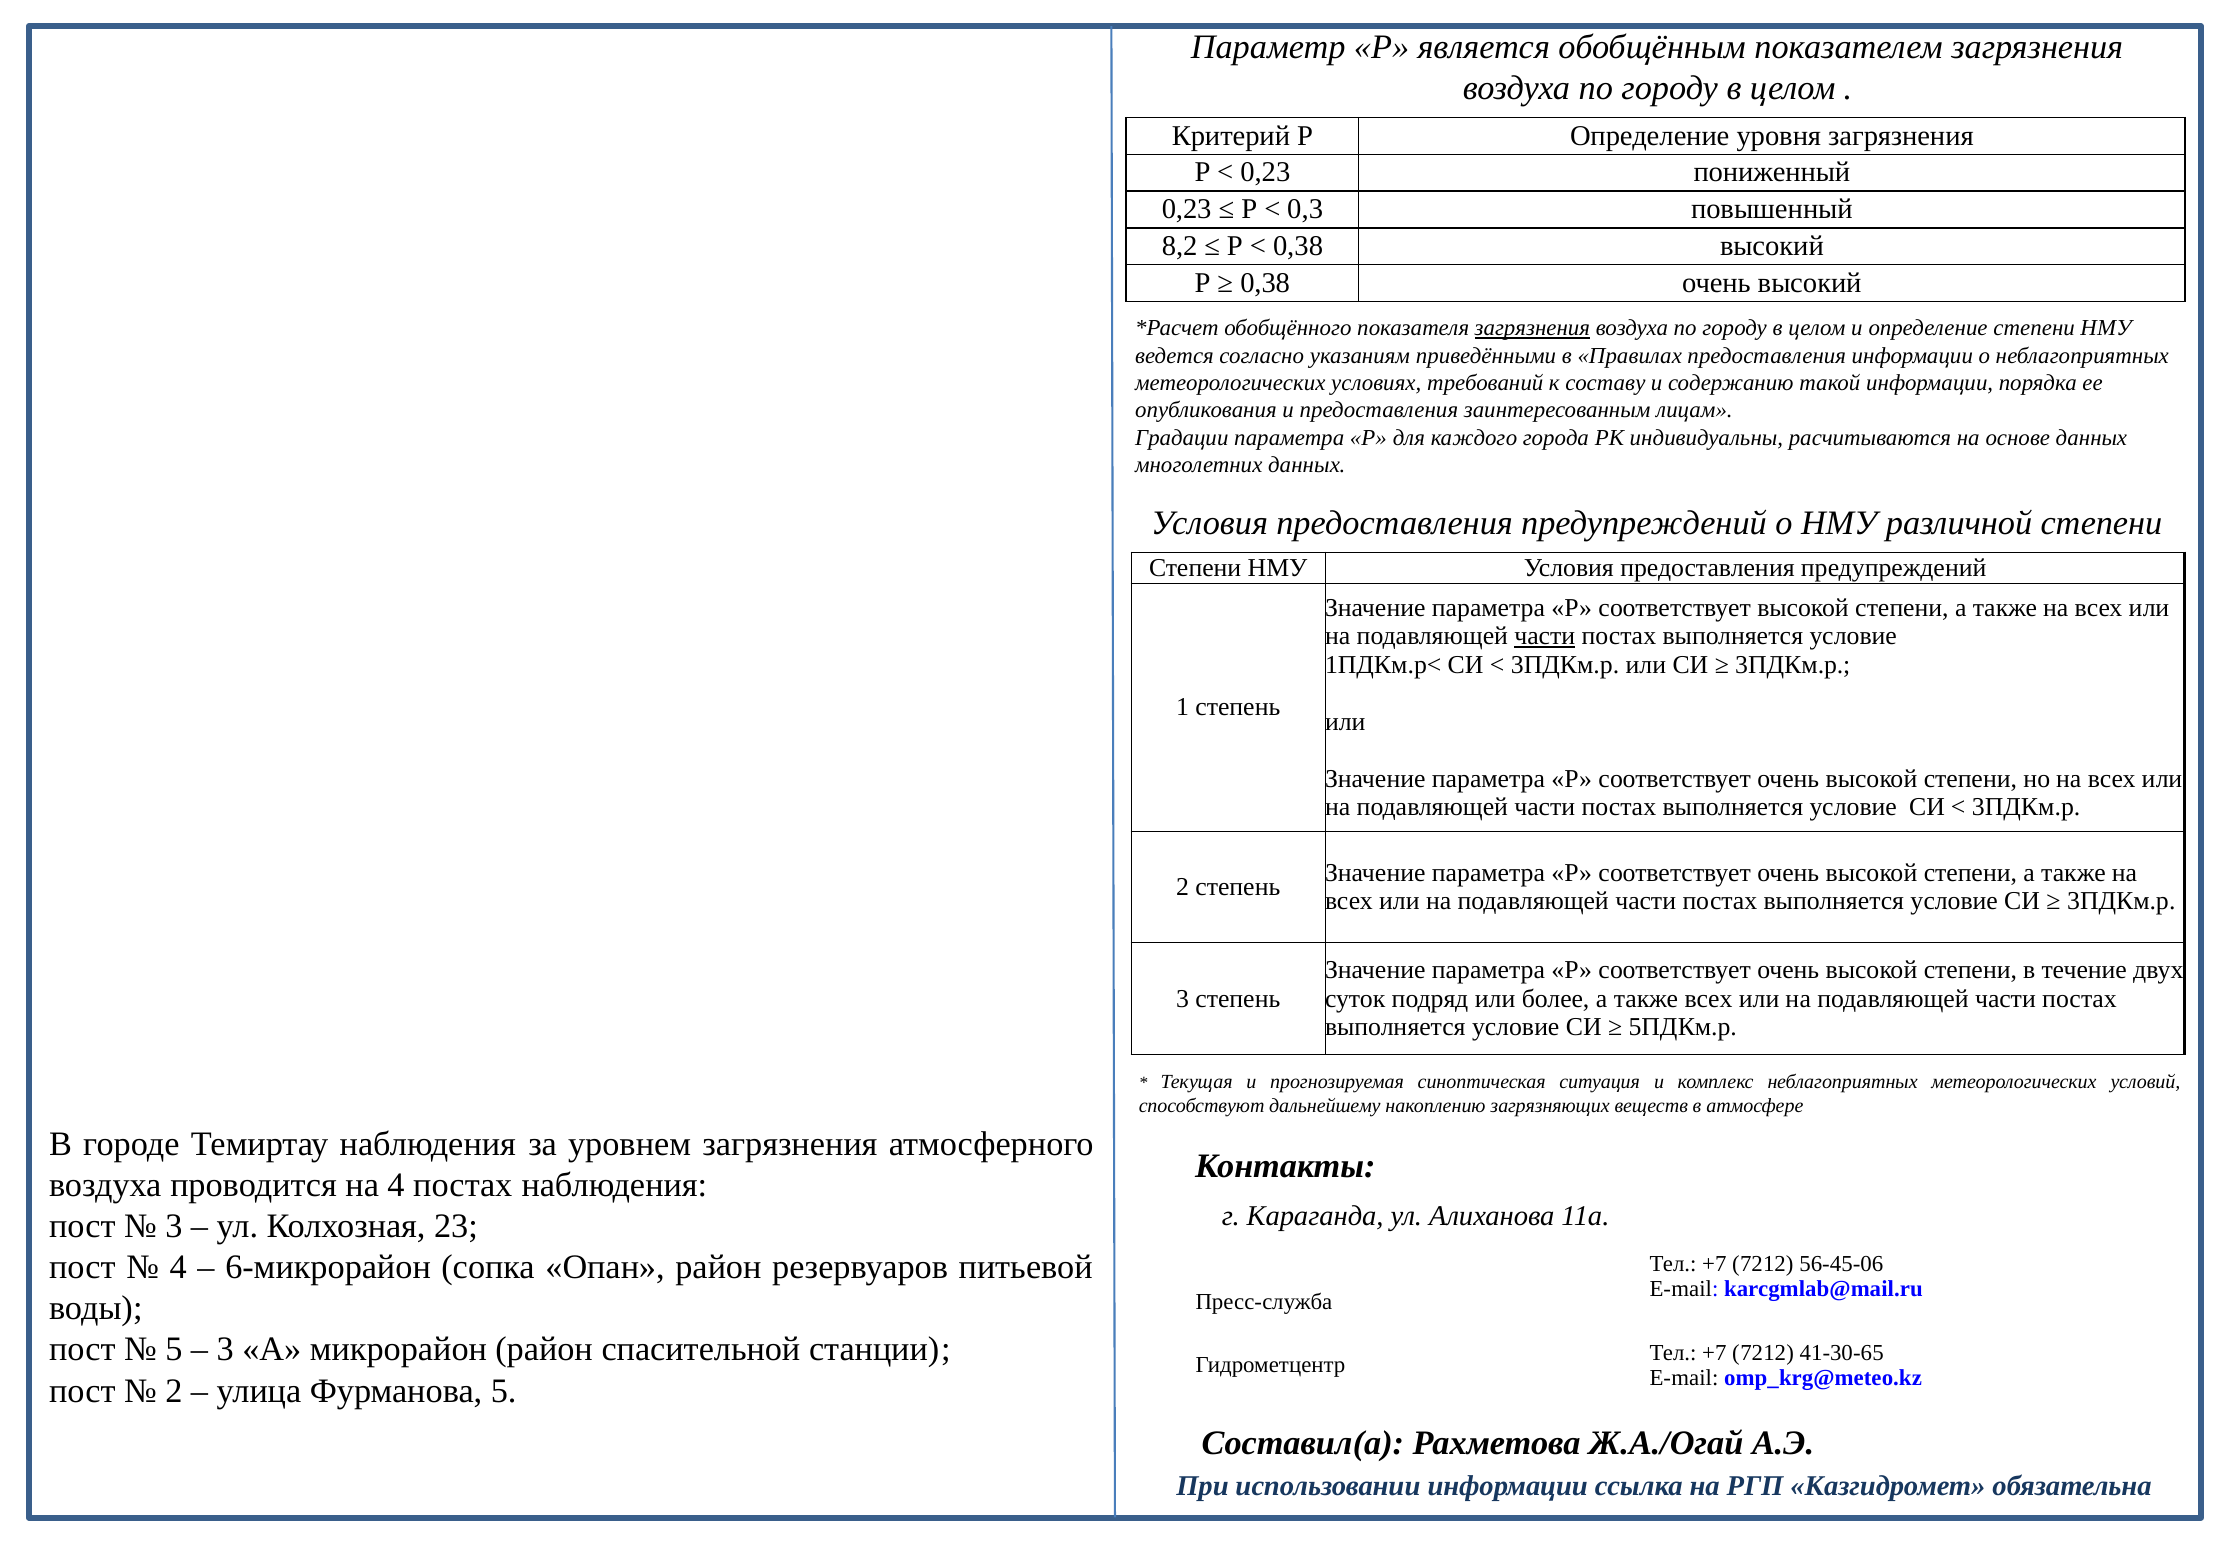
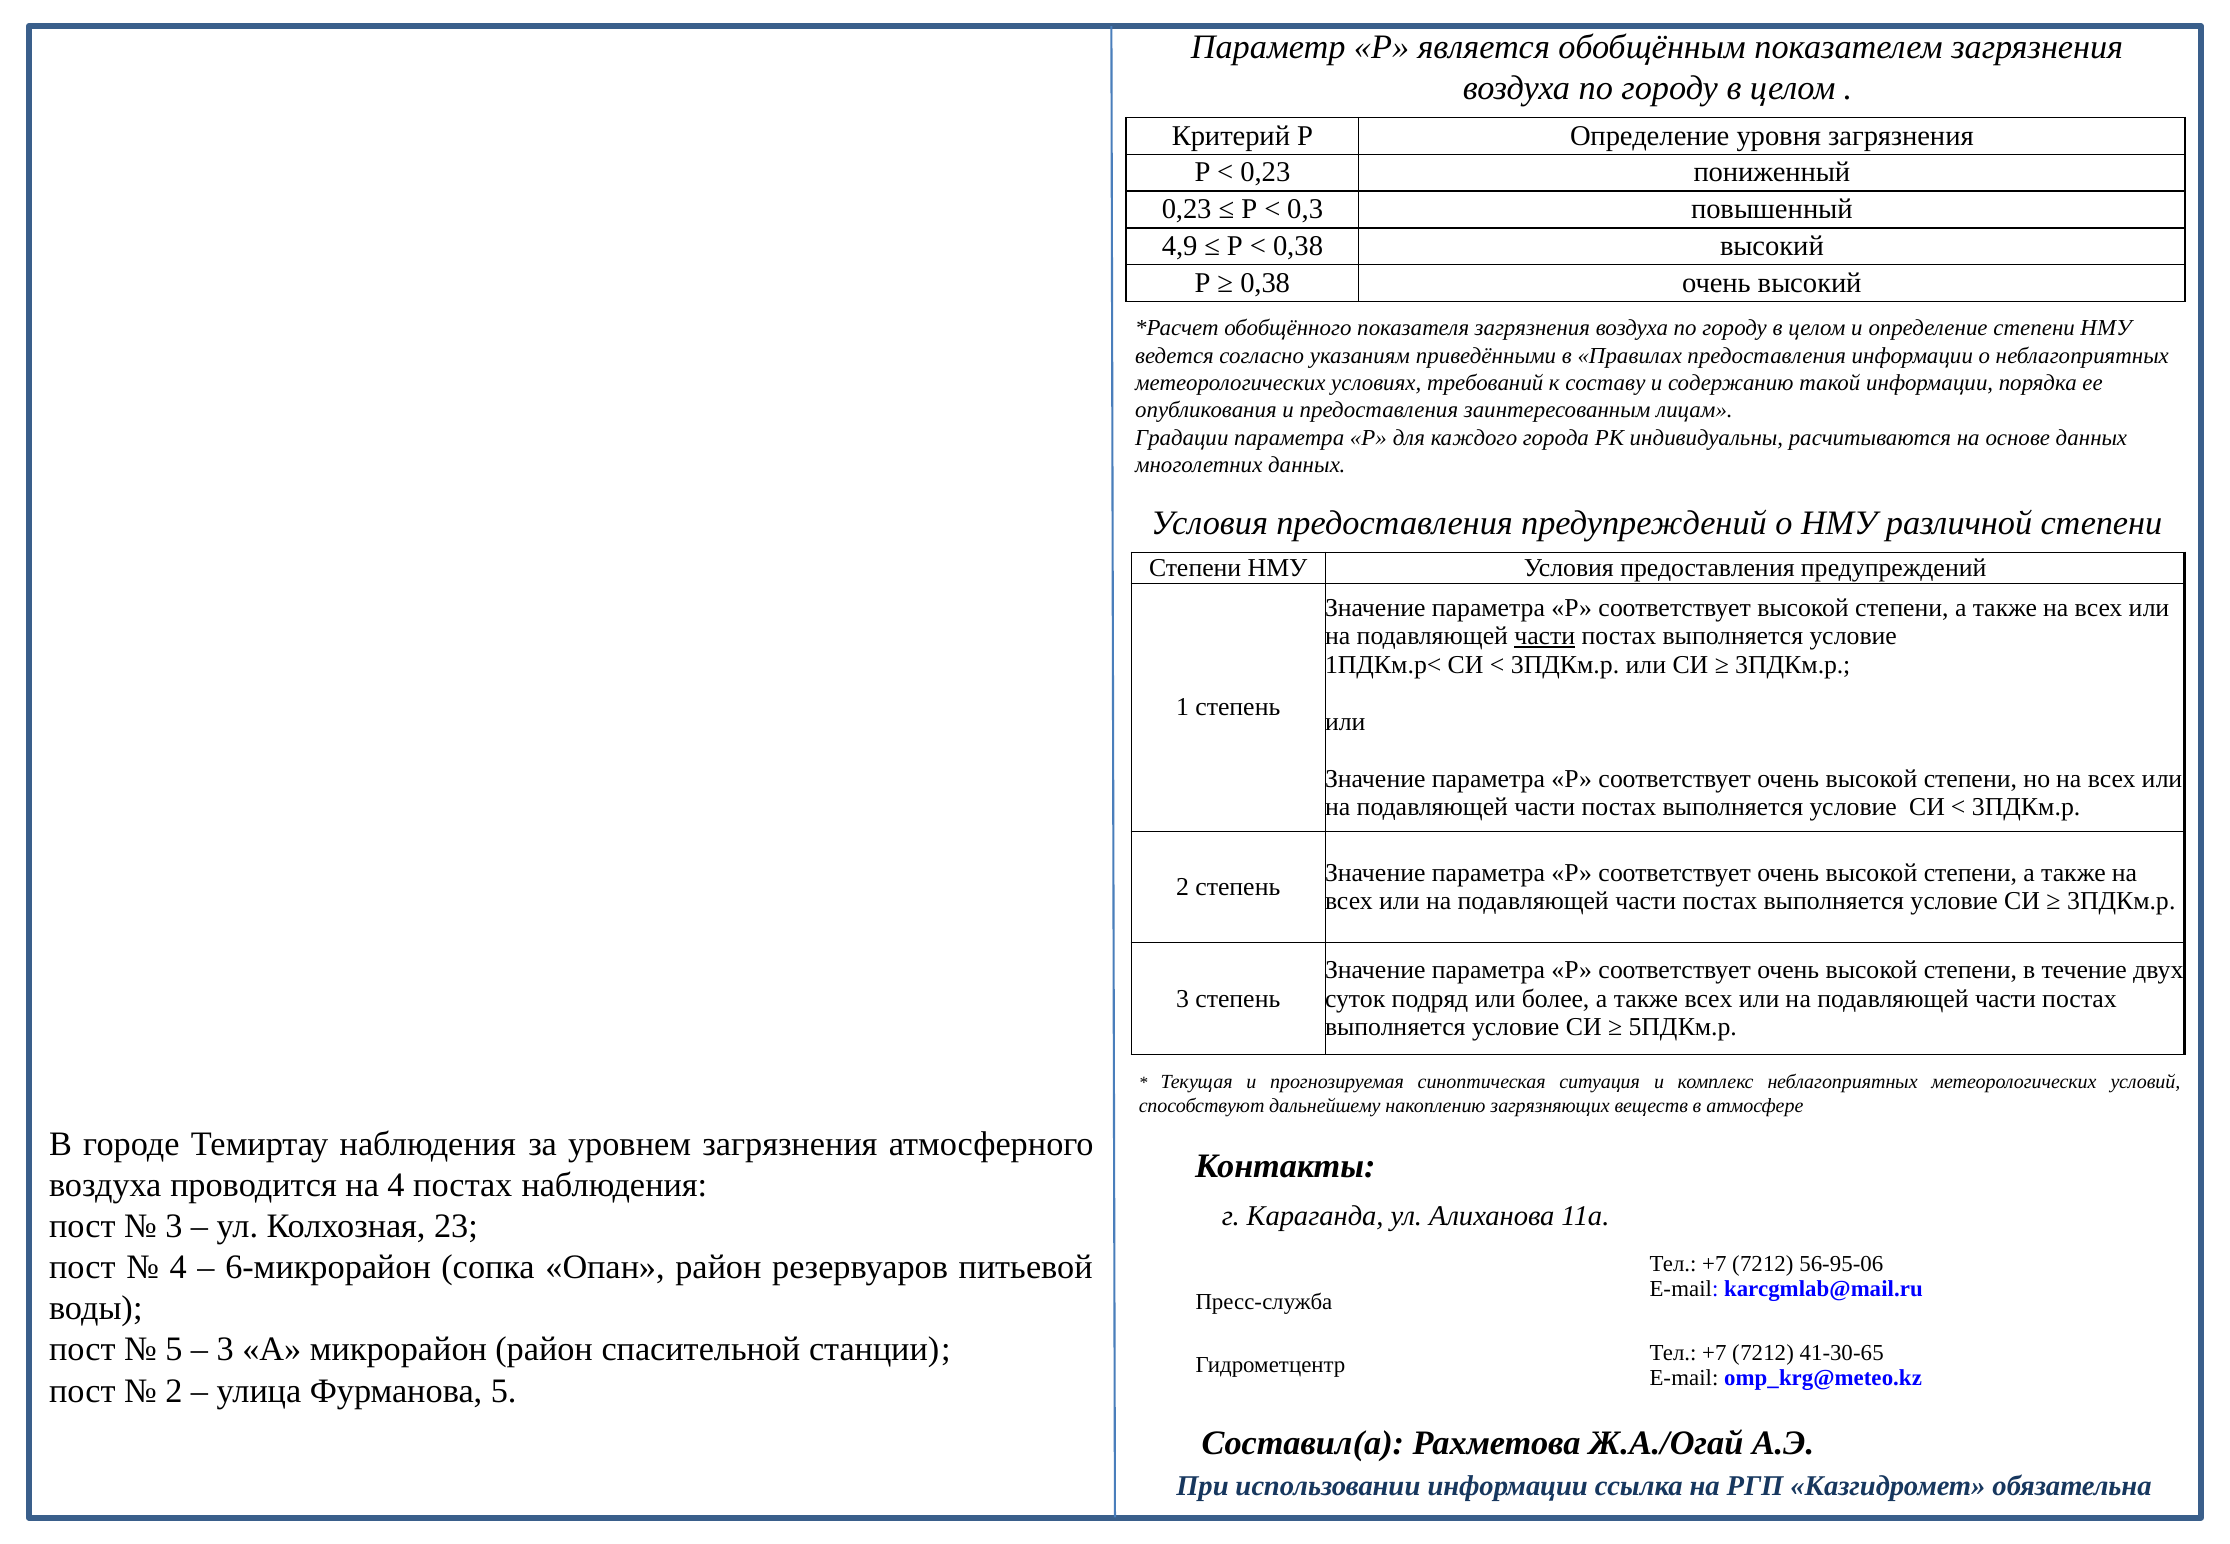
8,2: 8,2 -> 4,9
загрязнения at (1532, 328) underline: present -> none
56-45-06: 56-45-06 -> 56-95-06
